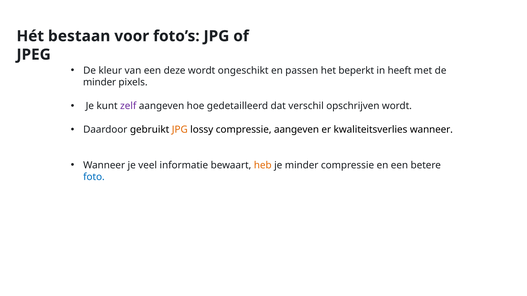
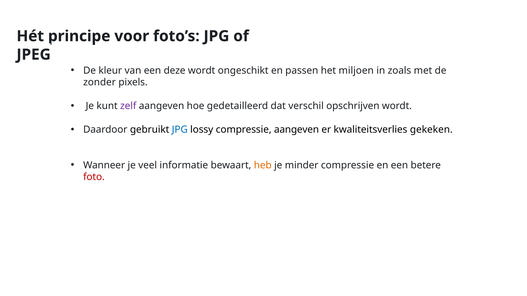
bestaan: bestaan -> principe
beperkt: beperkt -> miljoen
heeft: heeft -> zoals
minder at (100, 82): minder -> zonder
JPG at (180, 130) colour: orange -> blue
kwaliteitsverlies wanneer: wanneer -> gekeken
foto colour: blue -> red
